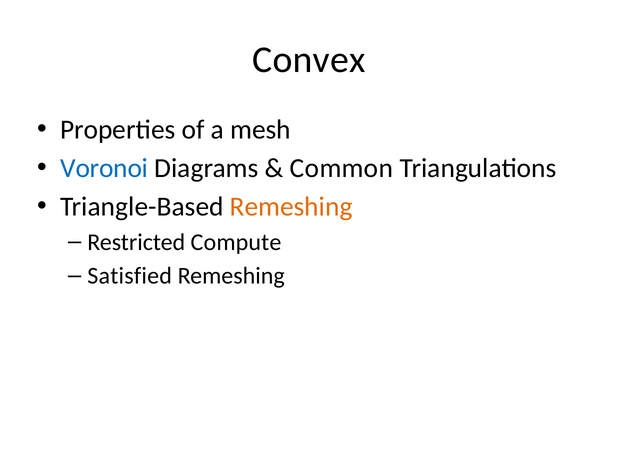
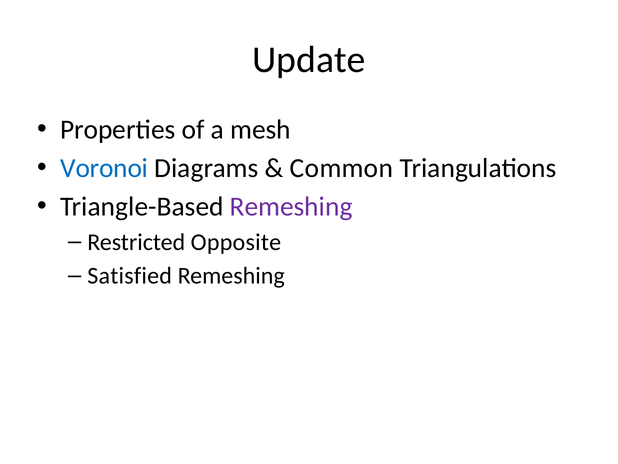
Convex: Convex -> Update
Remeshing at (291, 207) colour: orange -> purple
Compute: Compute -> Opposite
